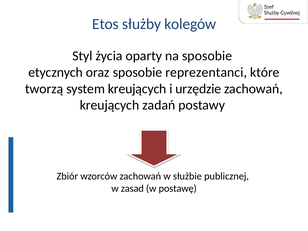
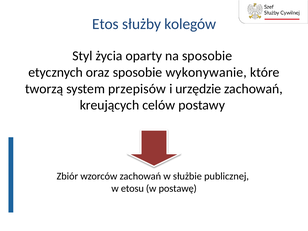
reprezentanci: reprezentanci -> wykonywanie
system kreujących: kreujących -> przepisów
zadań: zadań -> celów
zasad: zasad -> etosu
